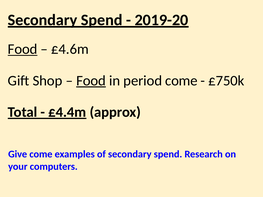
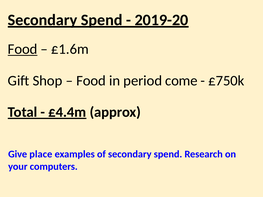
£4.6m: £4.6m -> £1.6m
Food at (91, 81) underline: present -> none
Give come: come -> place
